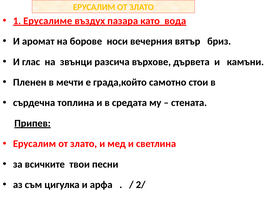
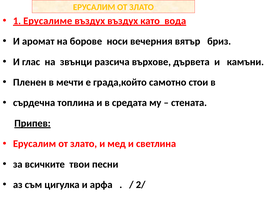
въздух пазара: пазара -> въздух
